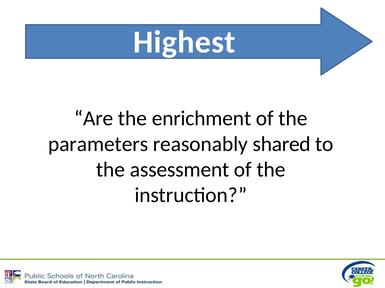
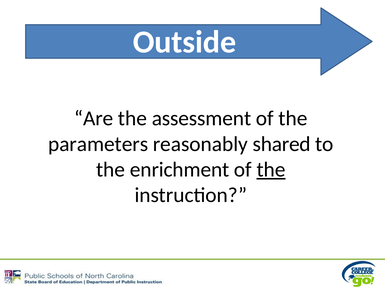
Highest: Highest -> Outside
enrichment: enrichment -> assessment
assessment: assessment -> enrichment
the at (271, 170) underline: none -> present
